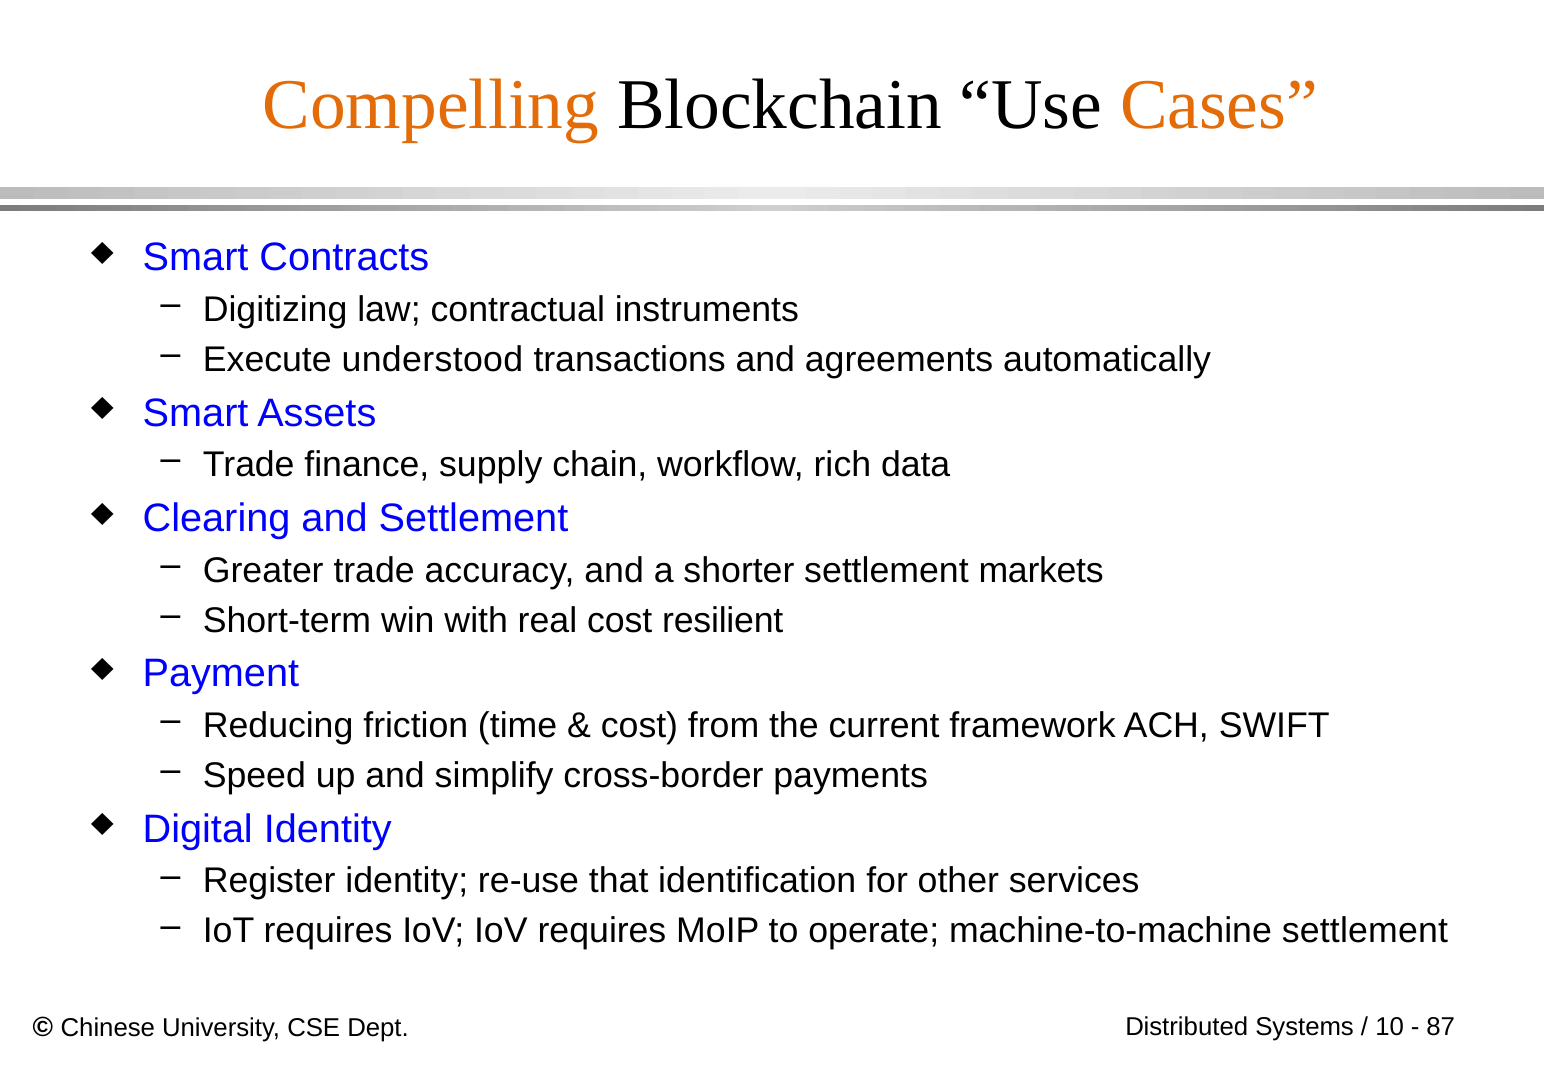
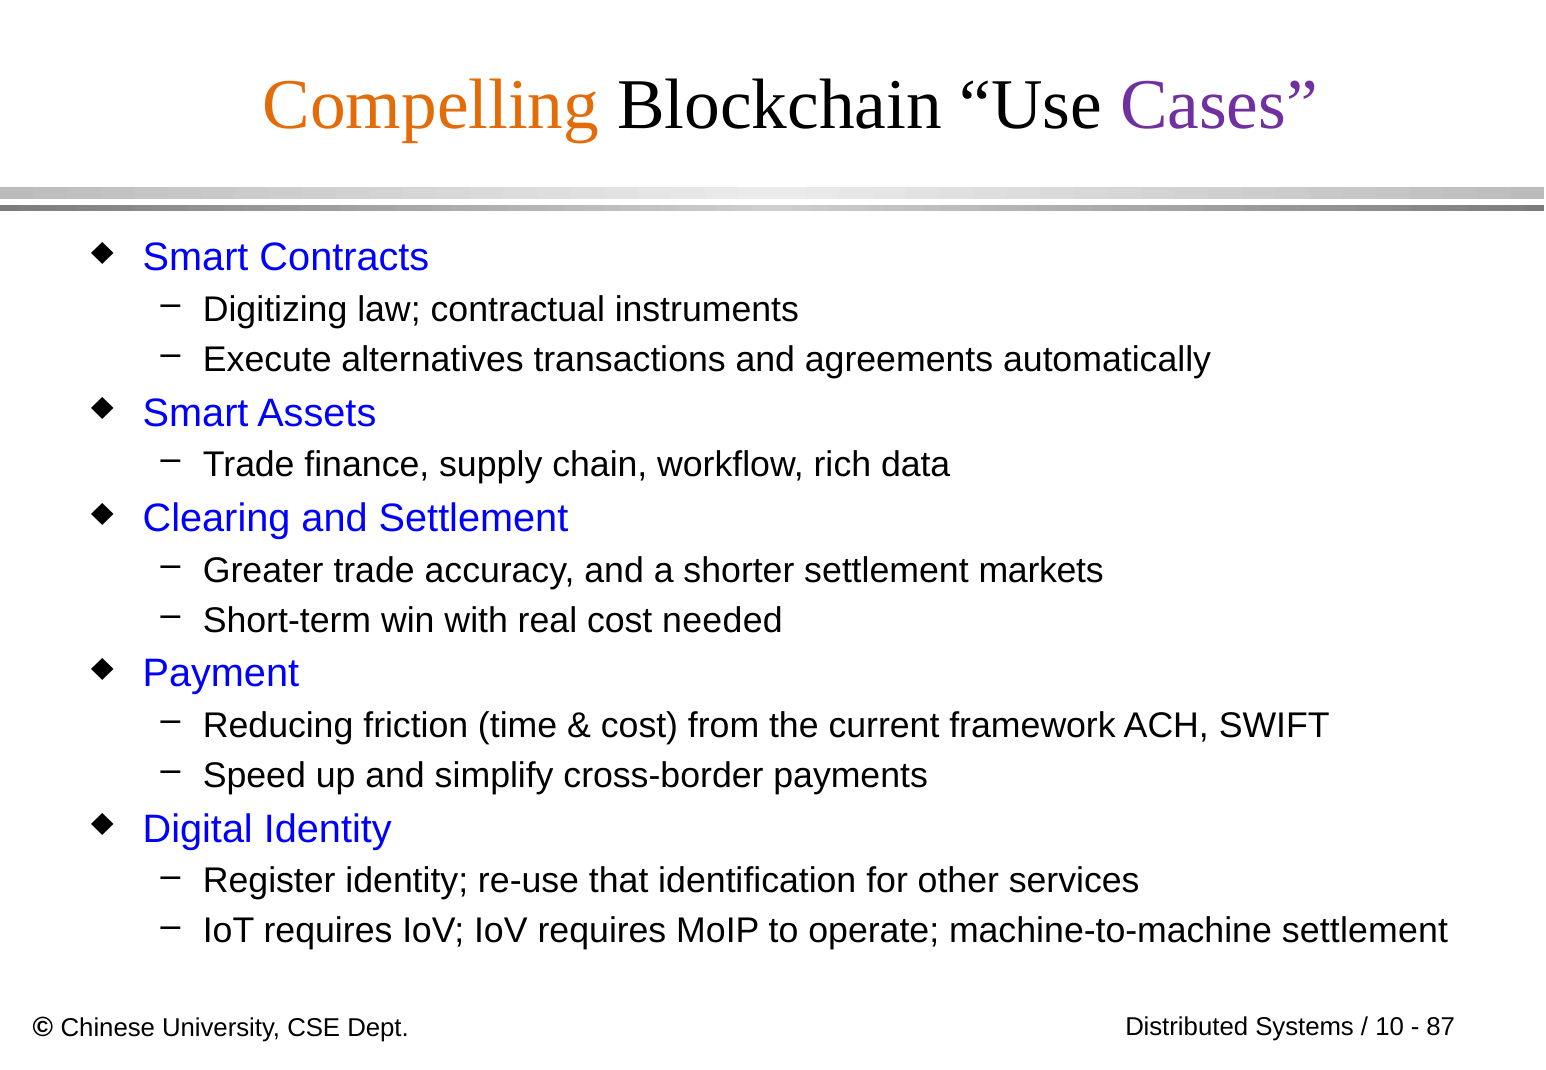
Cases colour: orange -> purple
understood: understood -> alternatives
resilient: resilient -> needed
